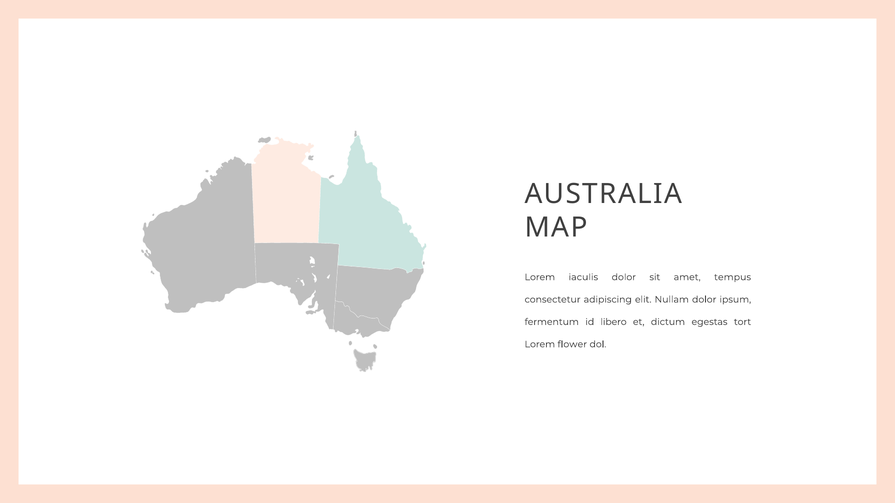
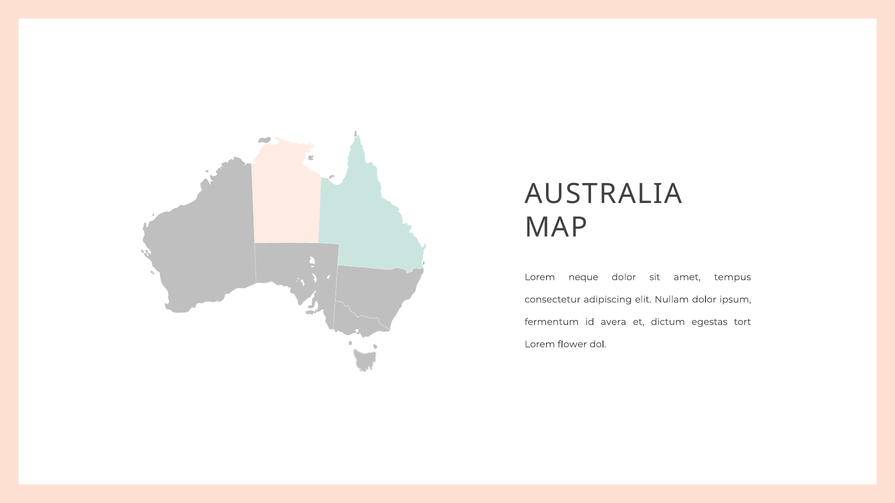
iaculis: iaculis -> neque
libero: libero -> avera
